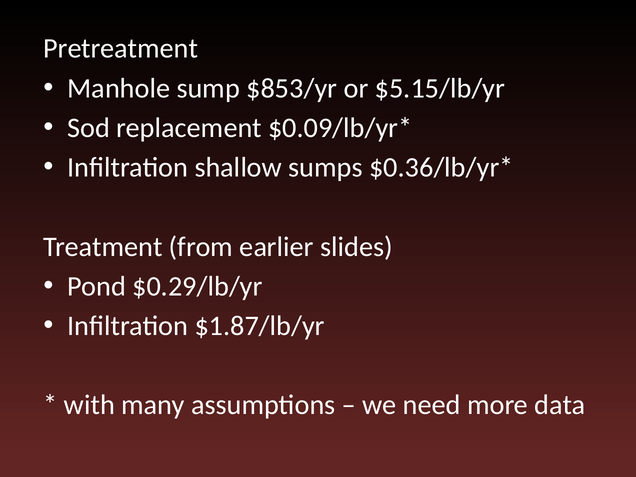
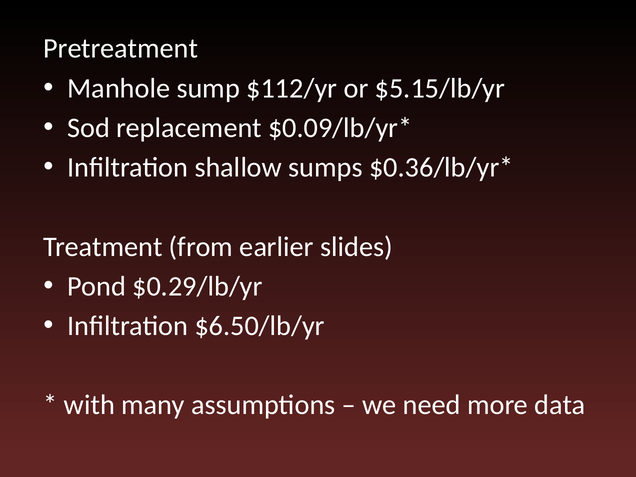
$853/yr: $853/yr -> $112/yr
$1.87/lb/yr: $1.87/lb/yr -> $6.50/lb/yr
